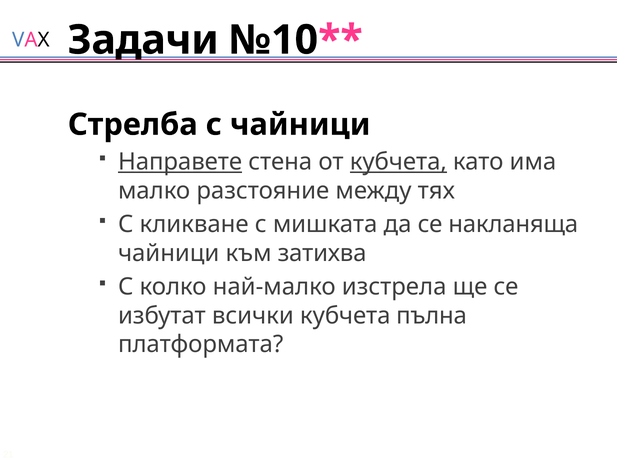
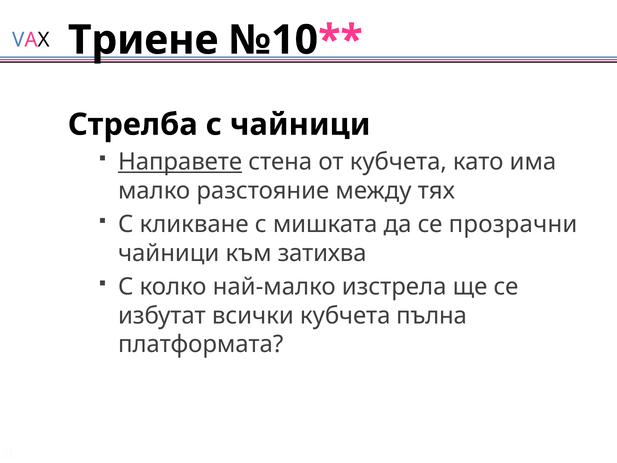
Задачи: Задачи -> Триене
кубчета at (398, 162) underline: present -> none
накланяща: накланяща -> прозрачни
